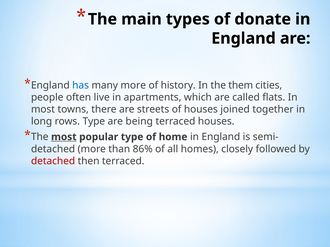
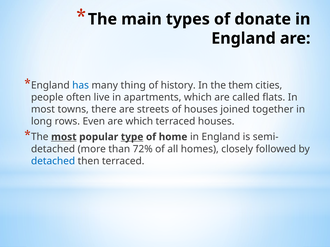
many more: more -> thing
rows Type: Type -> Even
are being: being -> which
type at (132, 137) underline: none -> present
86%: 86% -> 72%
detached at (53, 161) colour: red -> blue
